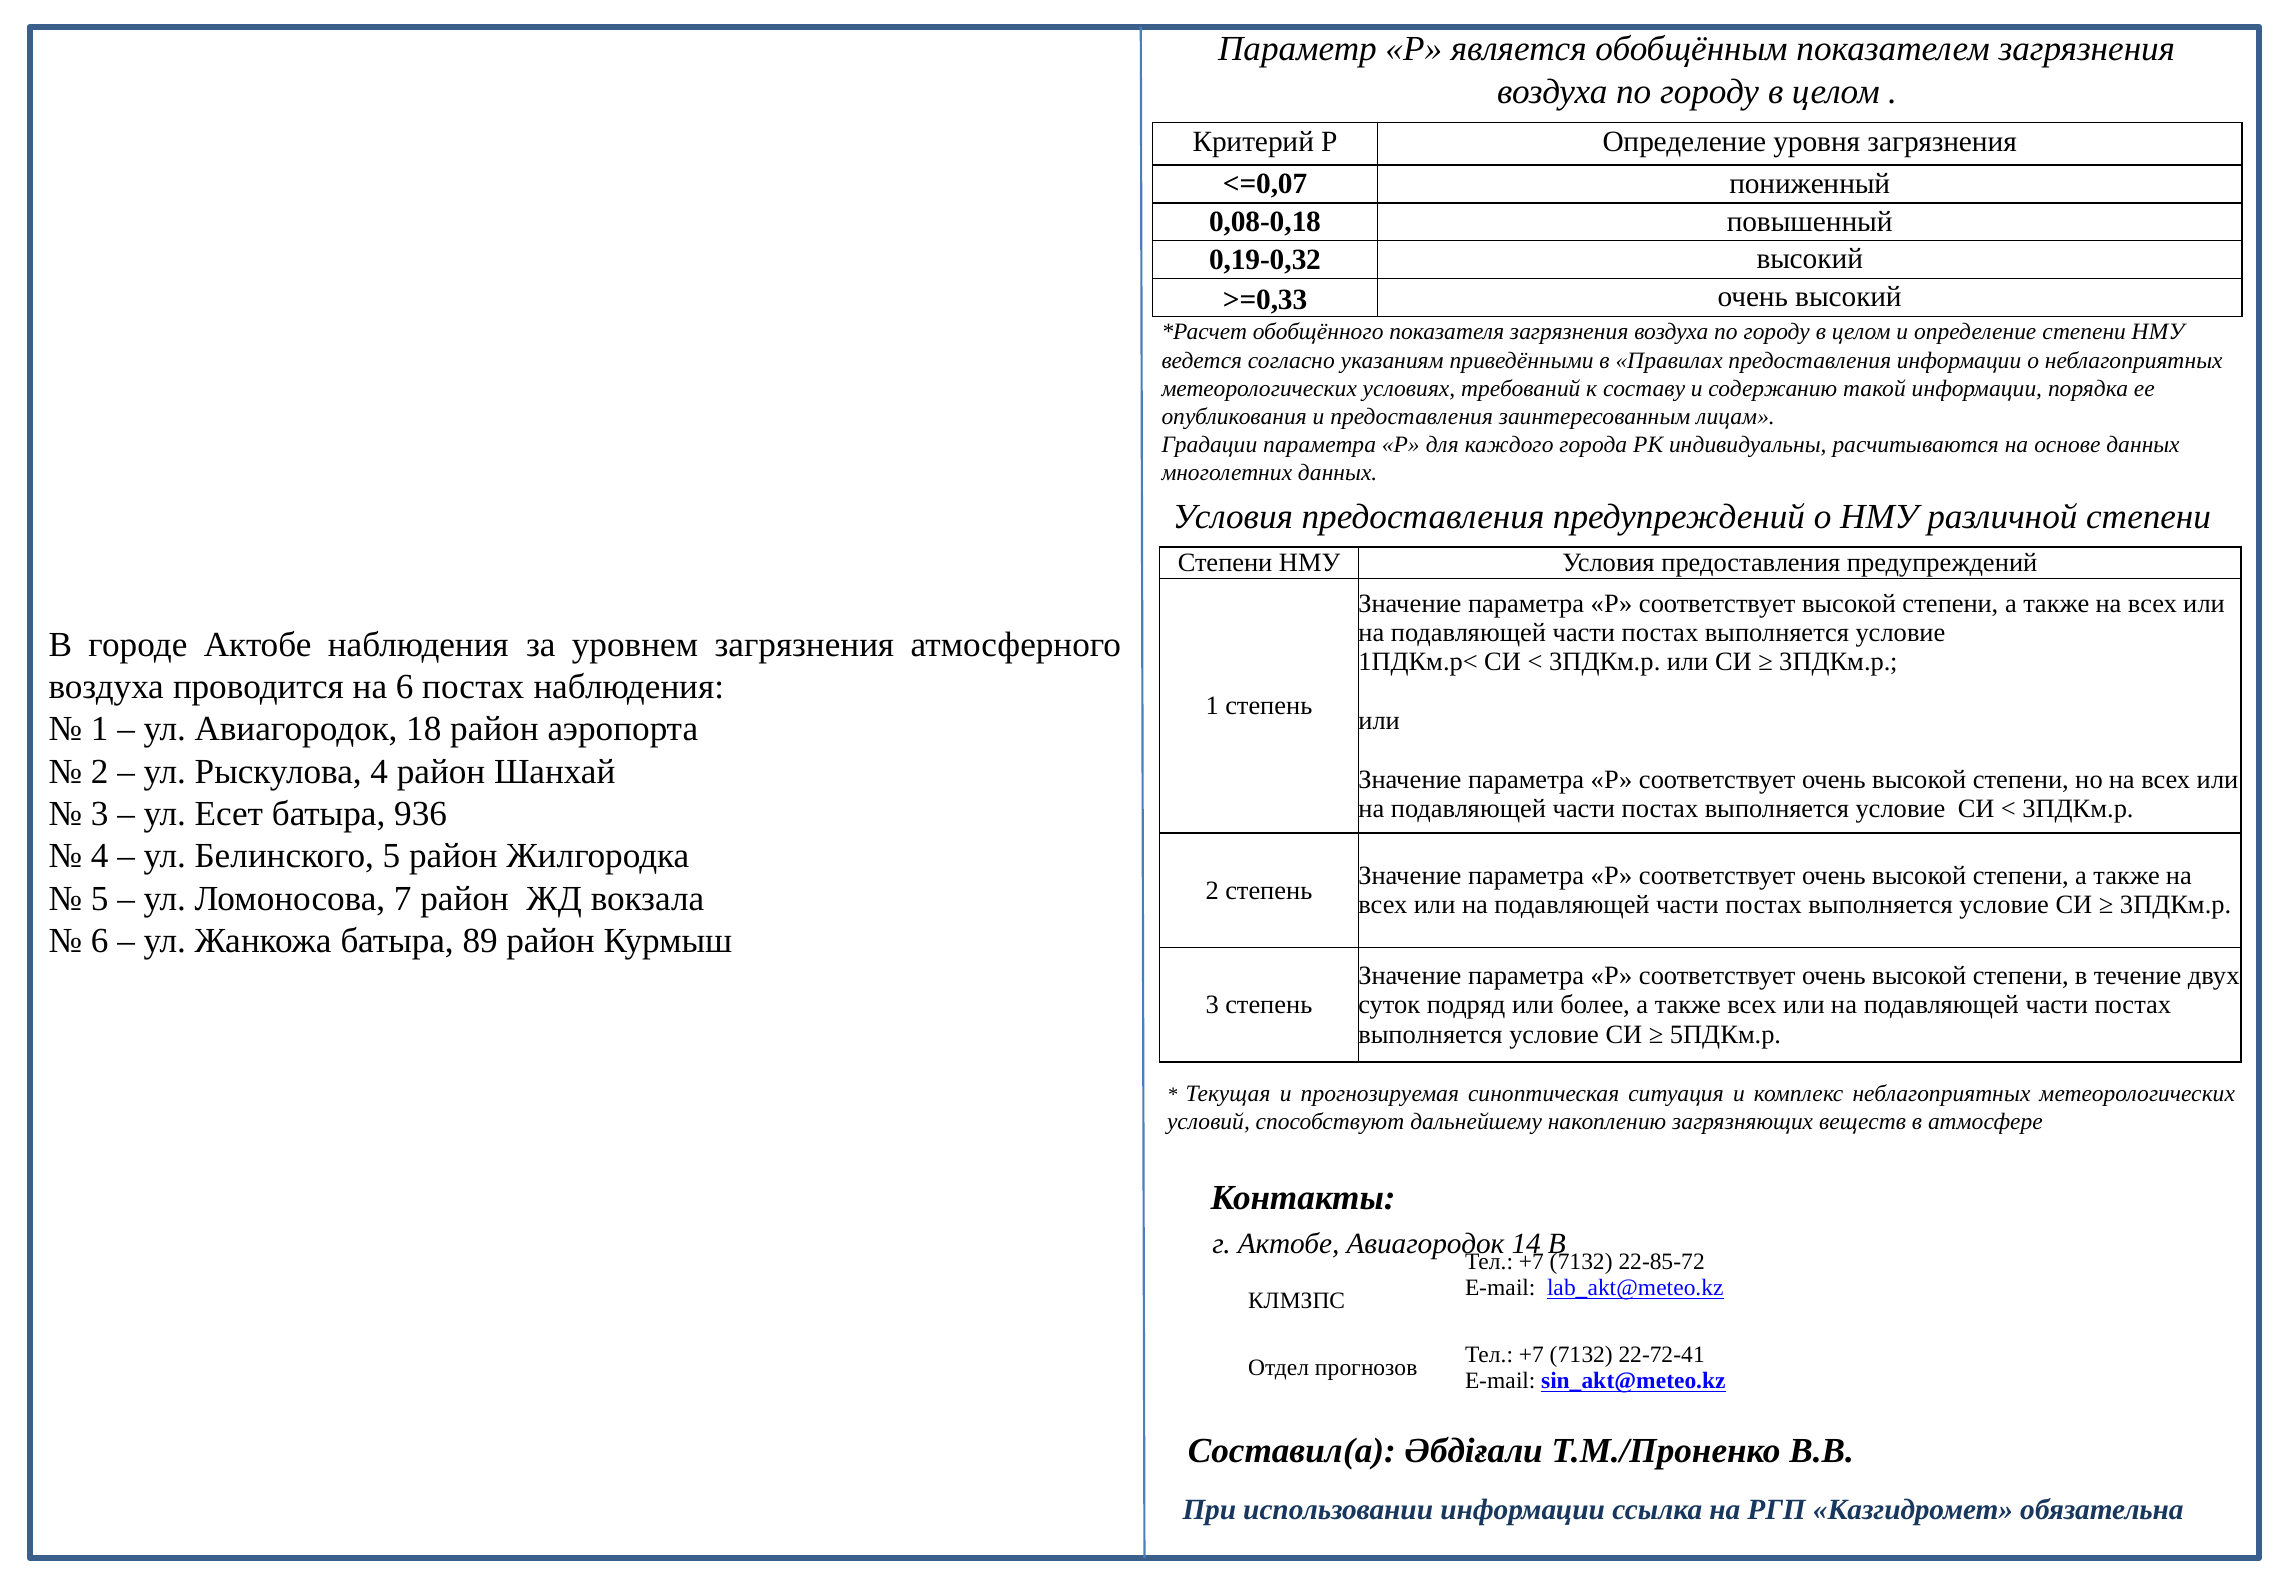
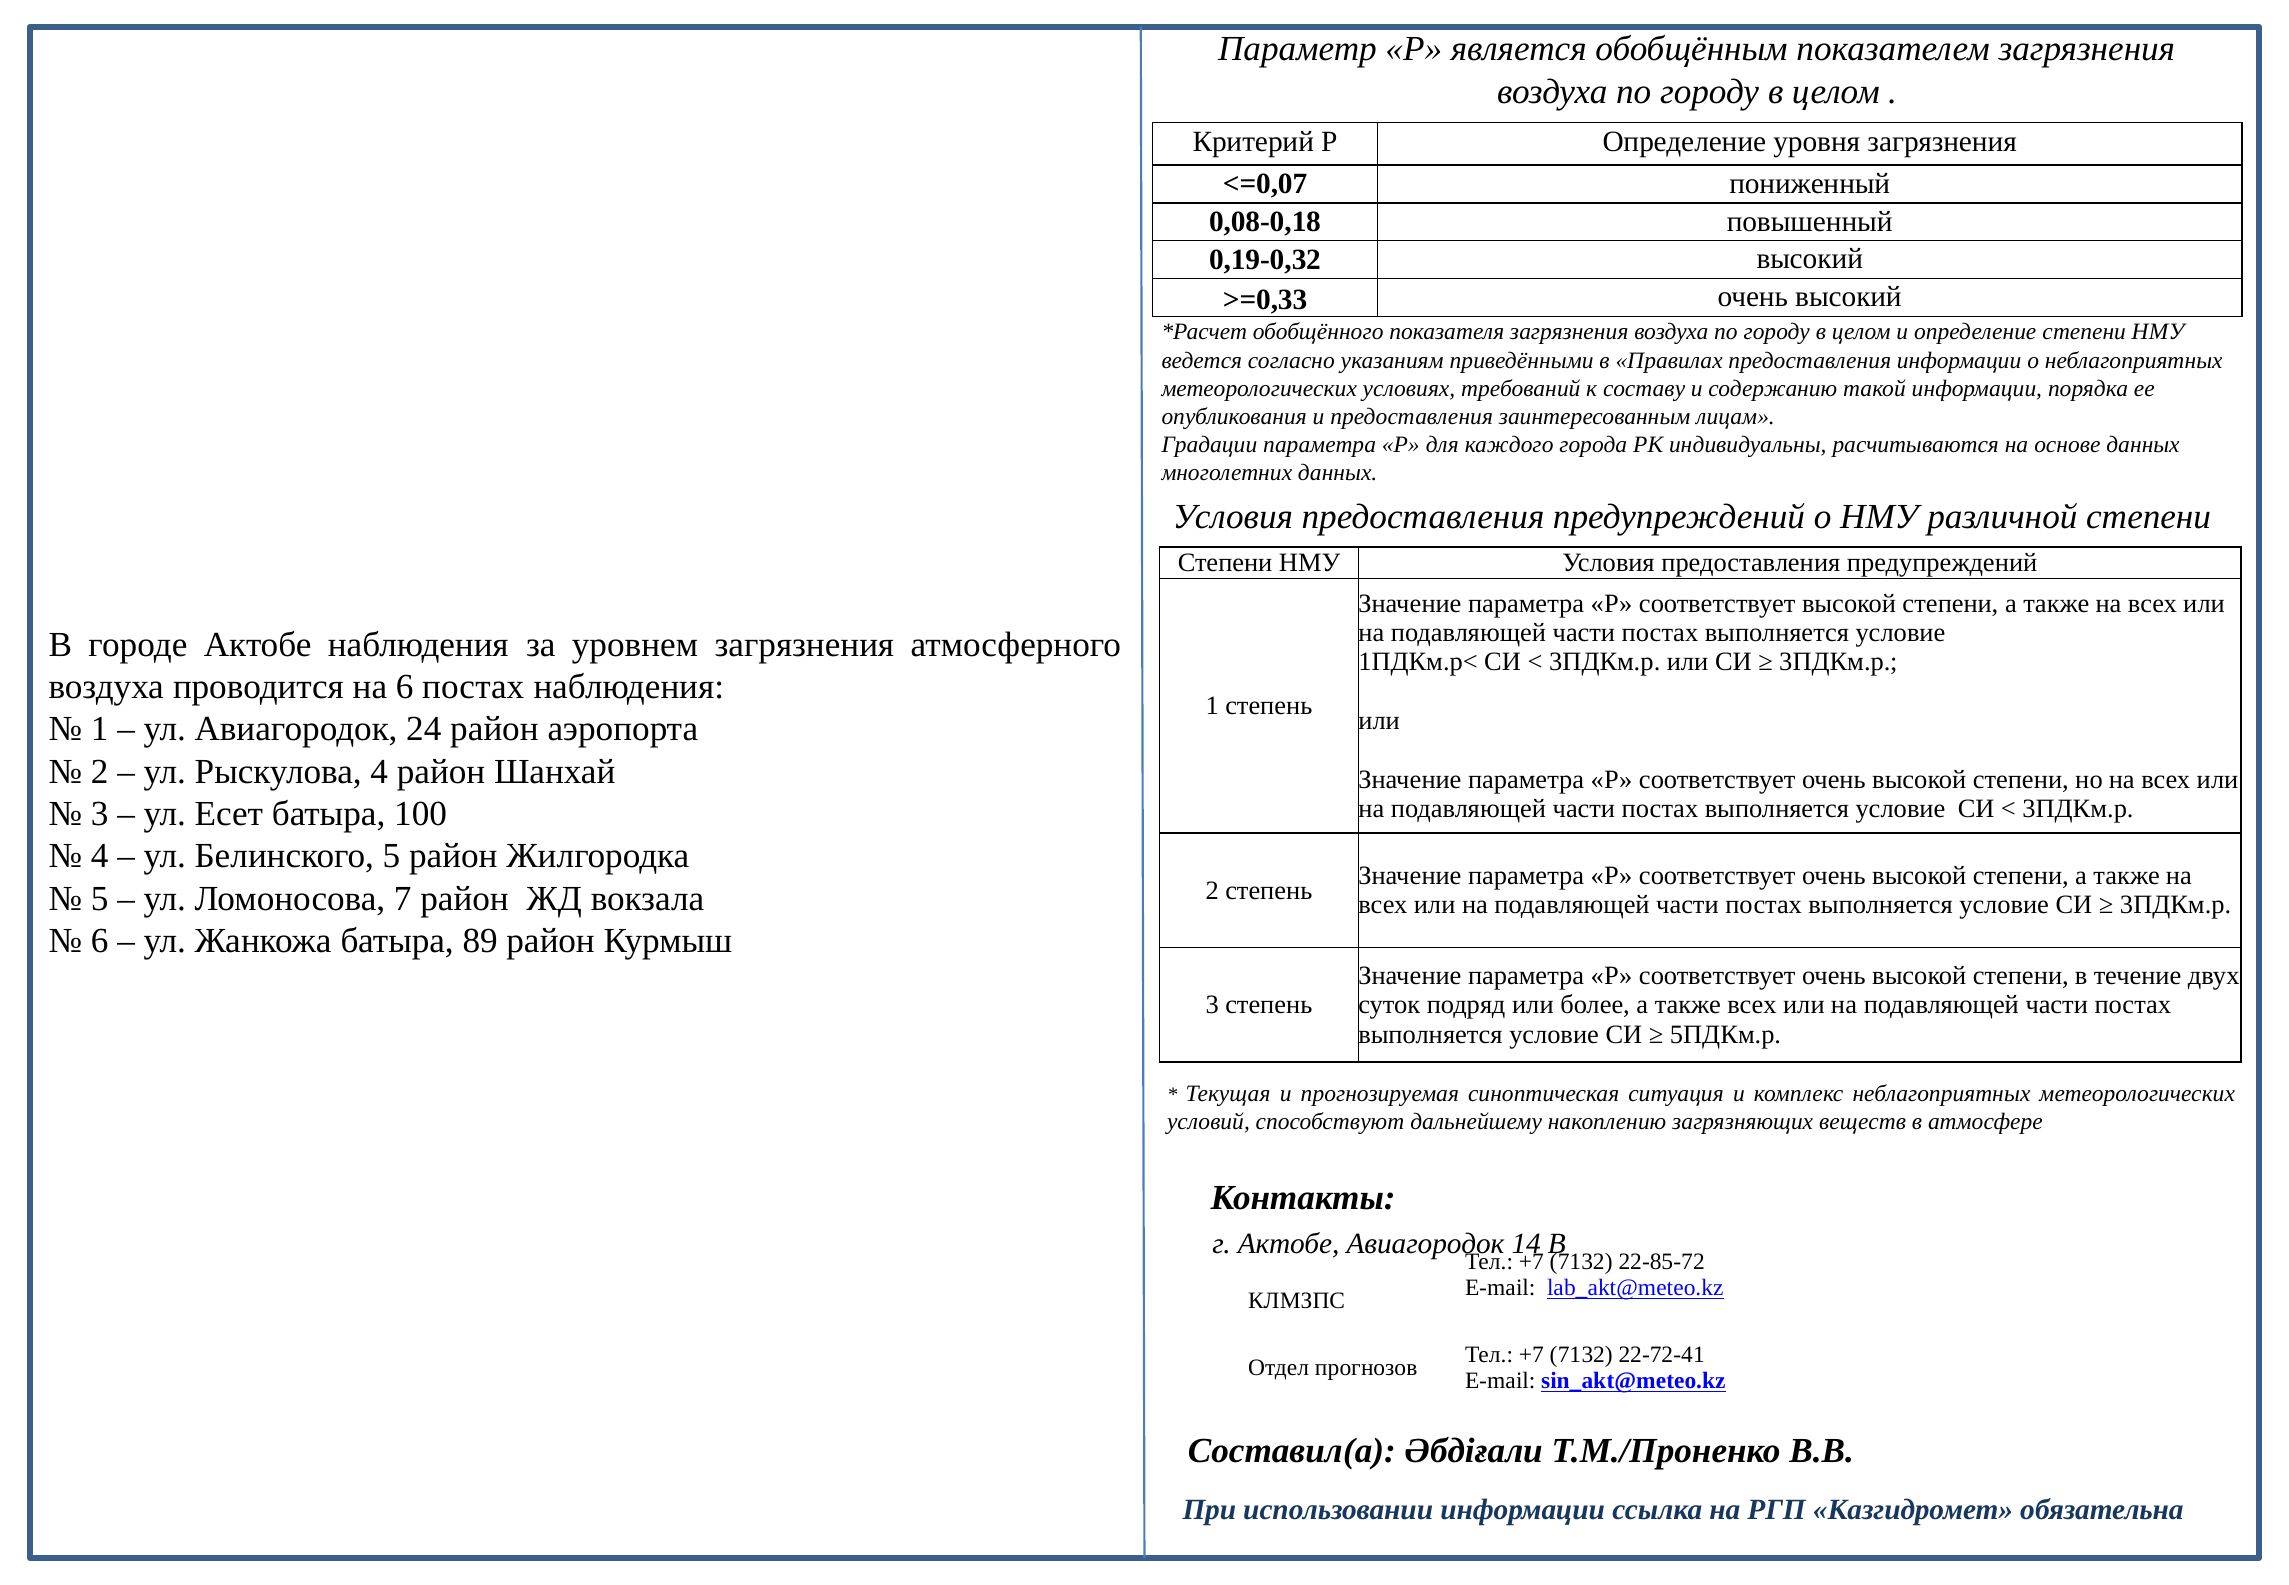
18: 18 -> 24
936: 936 -> 100
